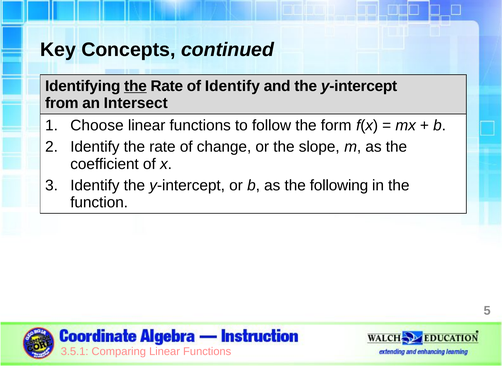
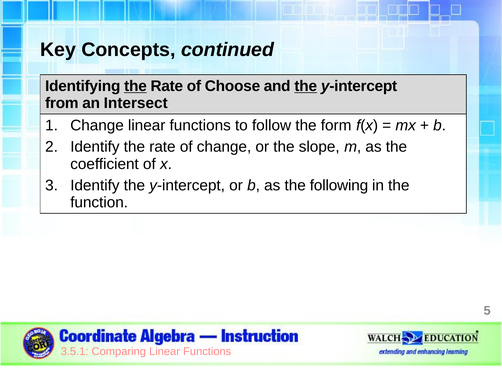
of Identify: Identify -> Choose
the at (306, 86) underline: none -> present
Choose at (97, 125): Choose -> Change
